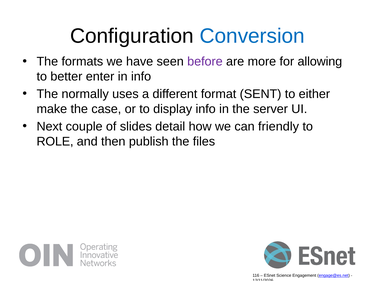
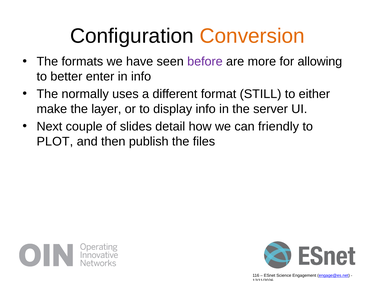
Conversion colour: blue -> orange
SENT: SENT -> STILL
case: case -> layer
ROLE: ROLE -> PLOT
